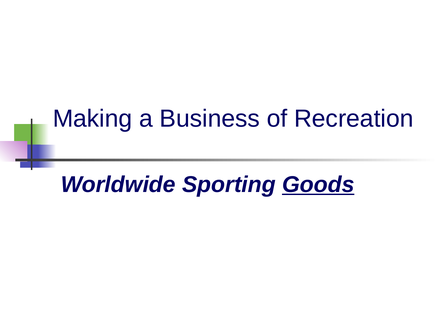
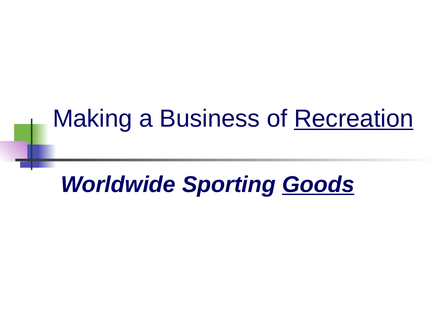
Recreation underline: none -> present
